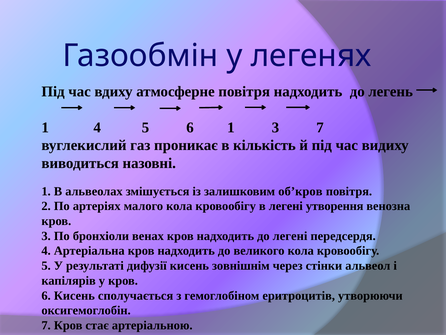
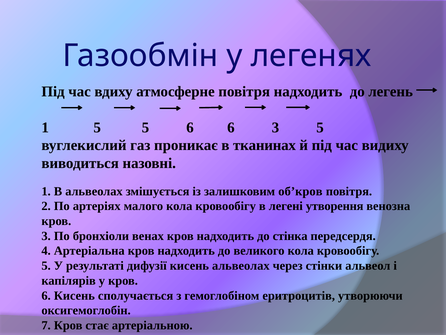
1 4: 4 -> 5
6 1: 1 -> 6
3 7: 7 -> 5
кількість: кількість -> тканинах
до легені: легені -> стінка
кисень зовнішнім: зовнішнім -> альвеолах
